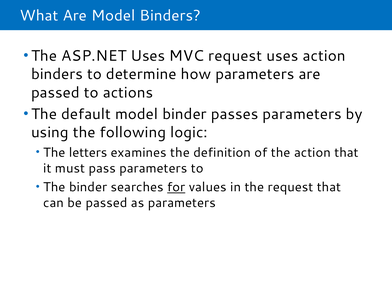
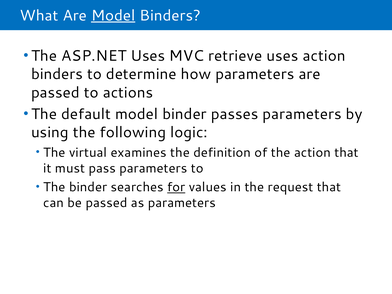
Model at (113, 15) underline: none -> present
MVC request: request -> retrieve
letters: letters -> virtual
